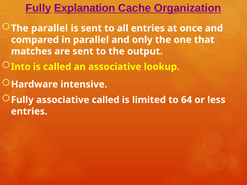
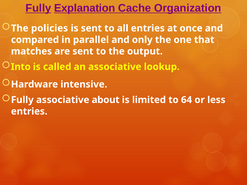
The parallel: parallel -> policies
associative called: called -> about
